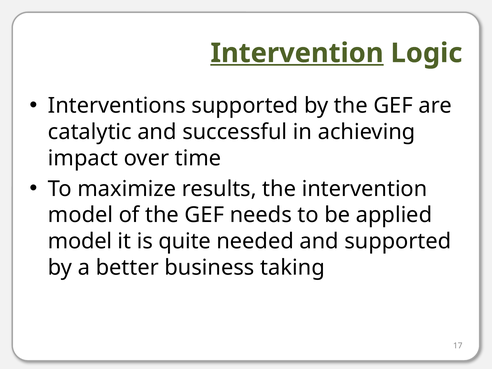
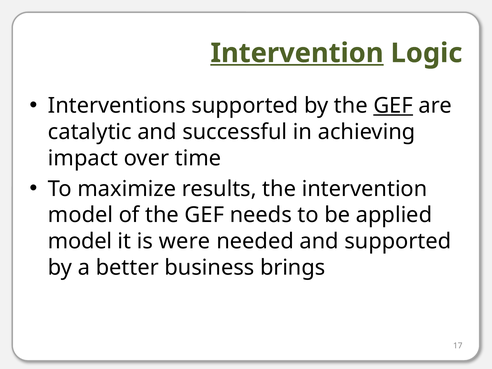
GEF at (393, 106) underline: none -> present
quite: quite -> were
taking: taking -> brings
